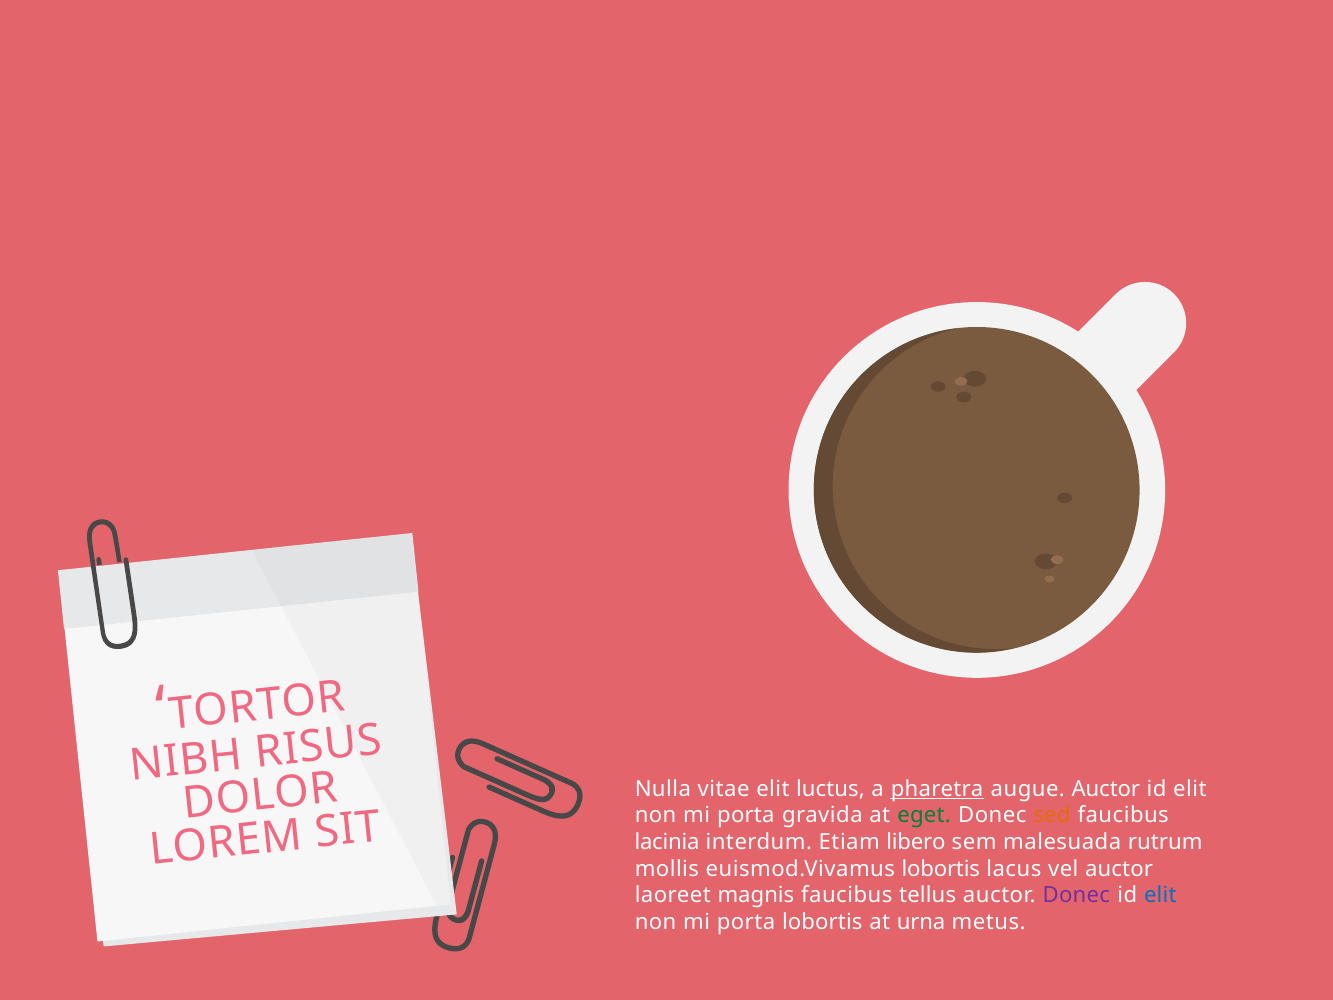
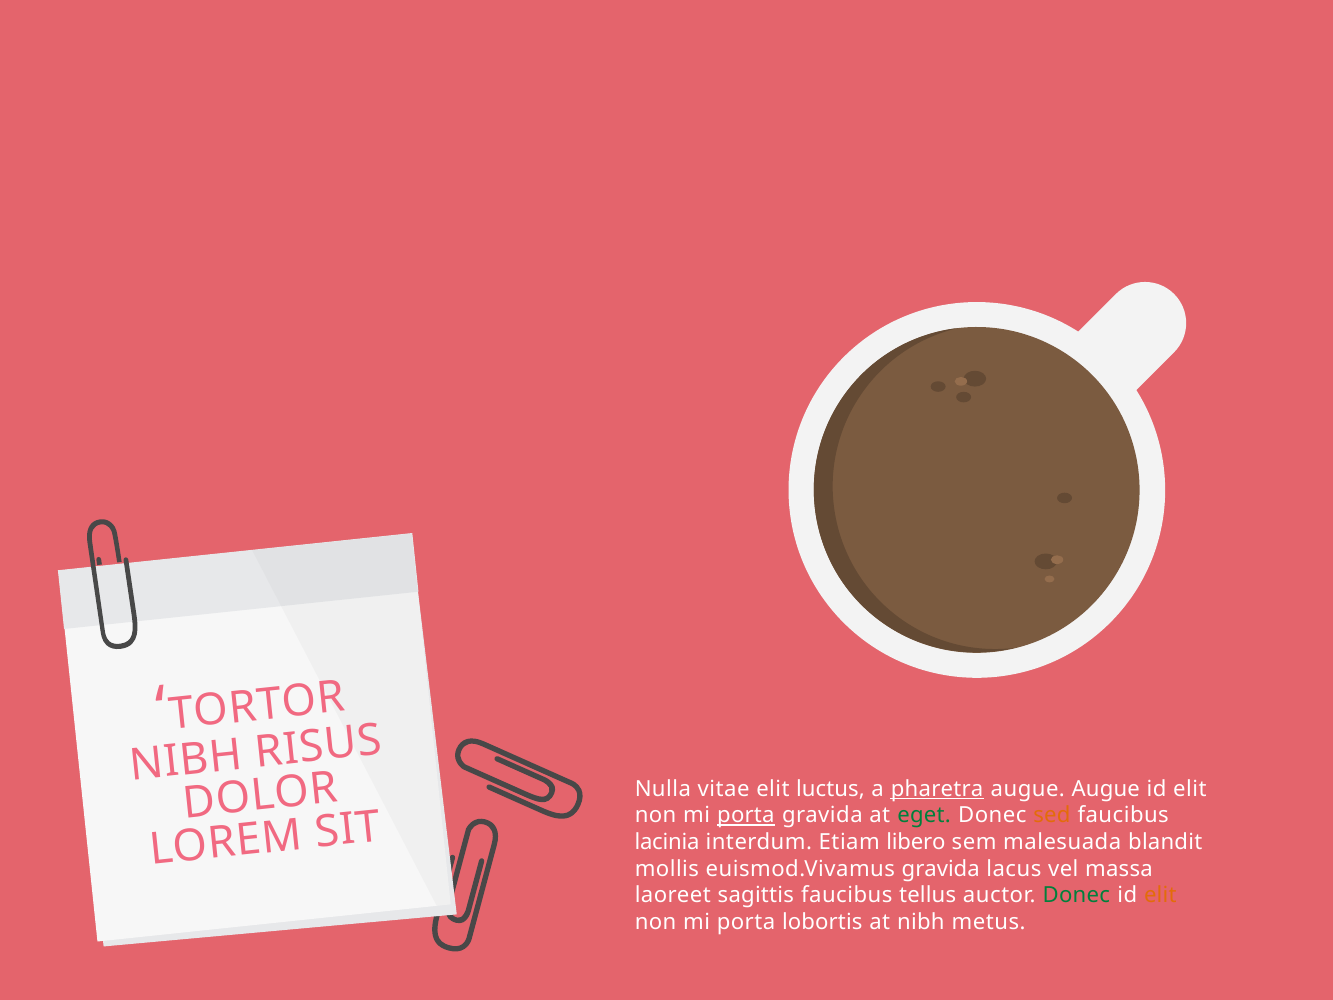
augue Auctor: Auctor -> Augue
porta at (746, 815) underline: none -> present
rutrum: rutrum -> blandit
euismod.Vivamus lobortis: lobortis -> gravida
vel auctor: auctor -> massa
magnis: magnis -> sagittis
Donec at (1076, 895) colour: purple -> green
elit at (1160, 895) colour: blue -> orange
urna: urna -> nibh
